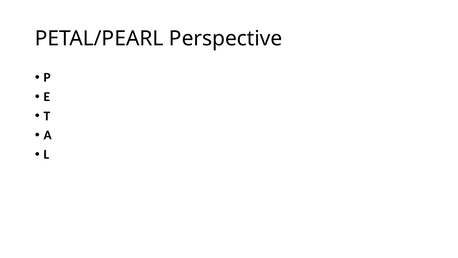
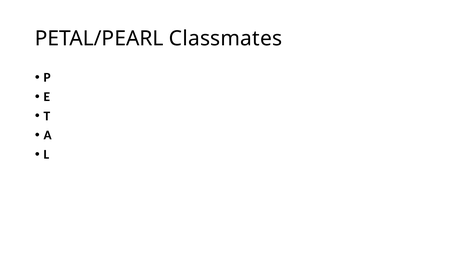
Perspective: Perspective -> Classmates
